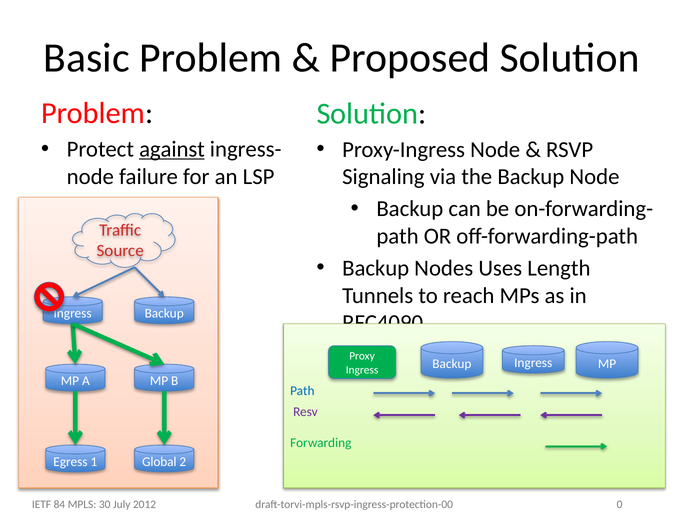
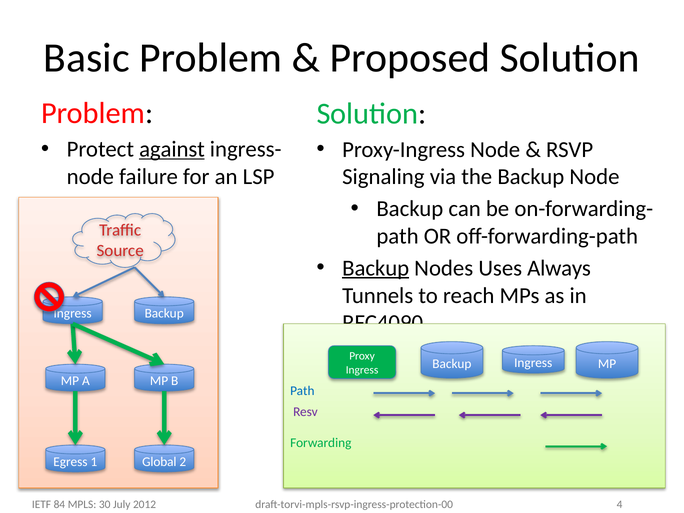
Backup at (376, 268) underline: none -> present
Length: Length -> Always
0: 0 -> 4
